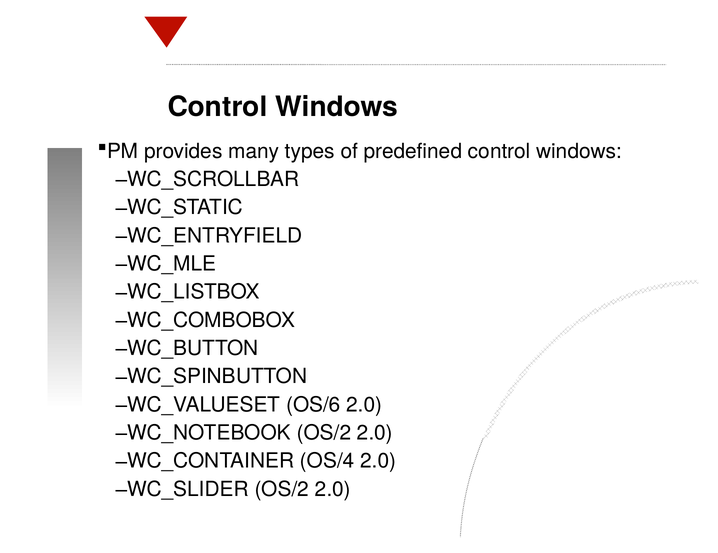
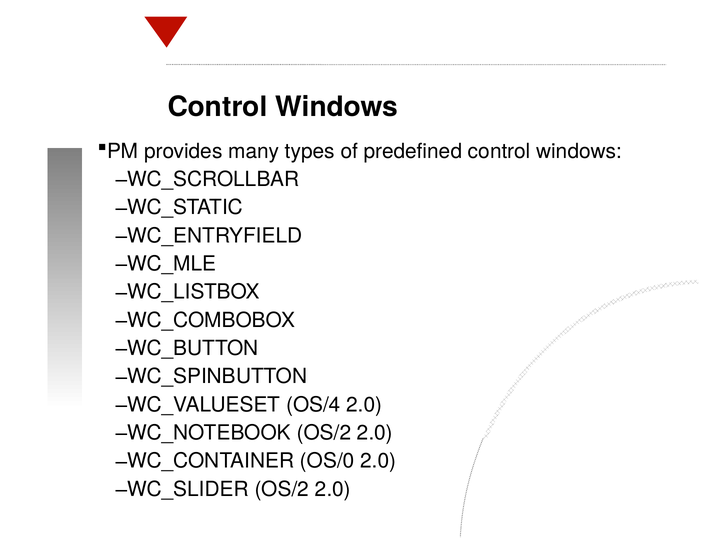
OS/6: OS/6 -> OS/4
OS/4: OS/4 -> OS/0
